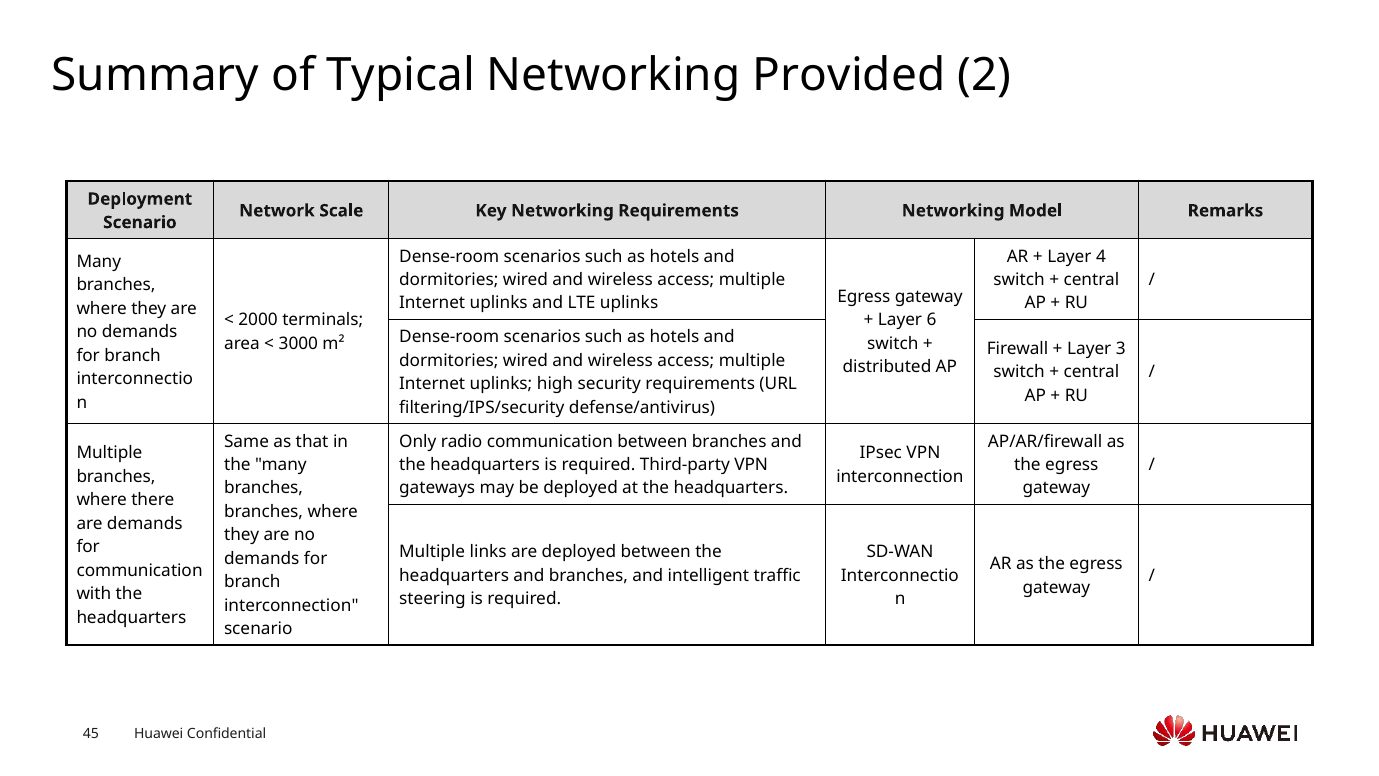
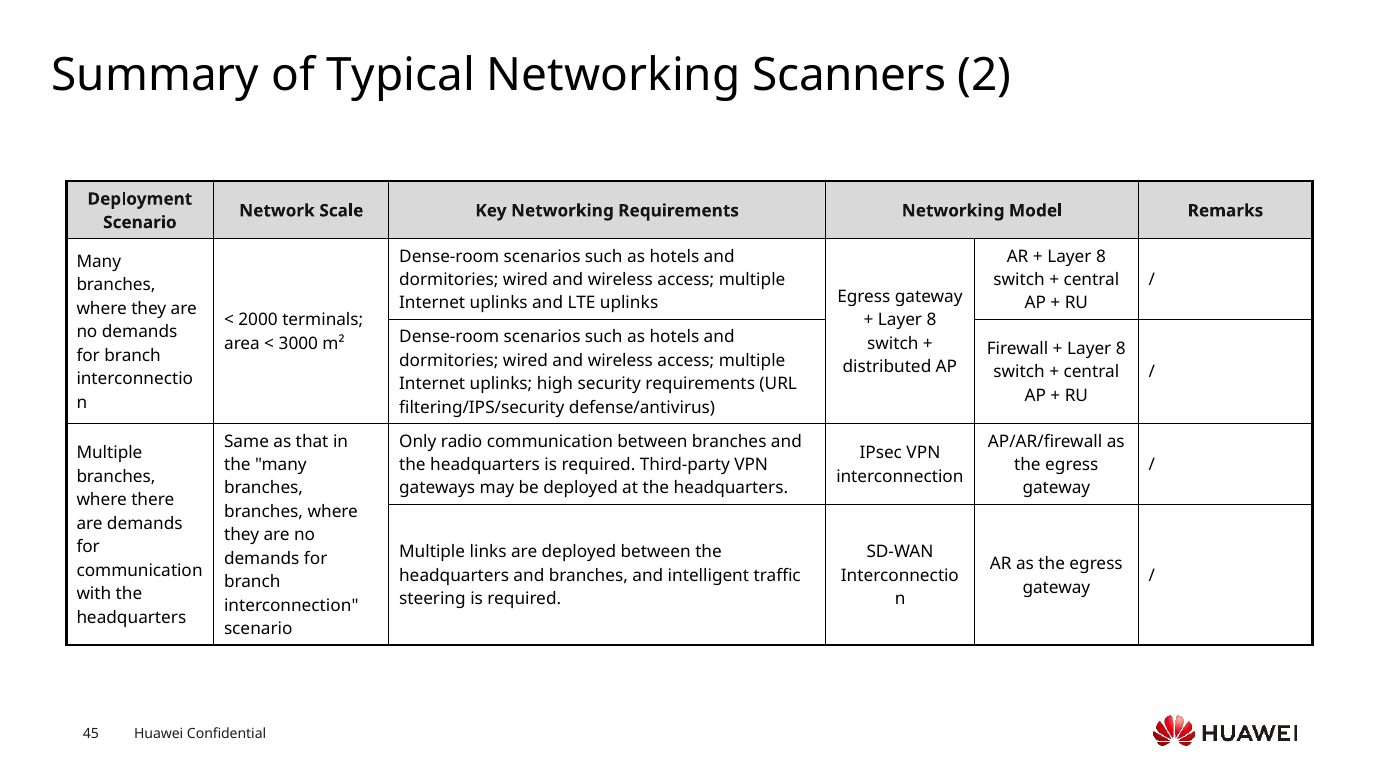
Provided: Provided -> Scanners
4 at (1101, 256): 4 -> 8
6 at (932, 320): 6 -> 8
3 at (1121, 349): 3 -> 8
